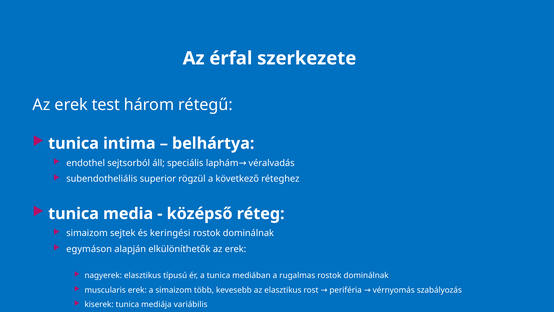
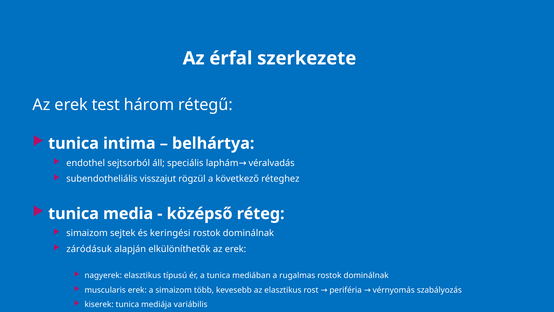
superior: superior -> visszajut
egymáson: egymáson -> záródásuk
